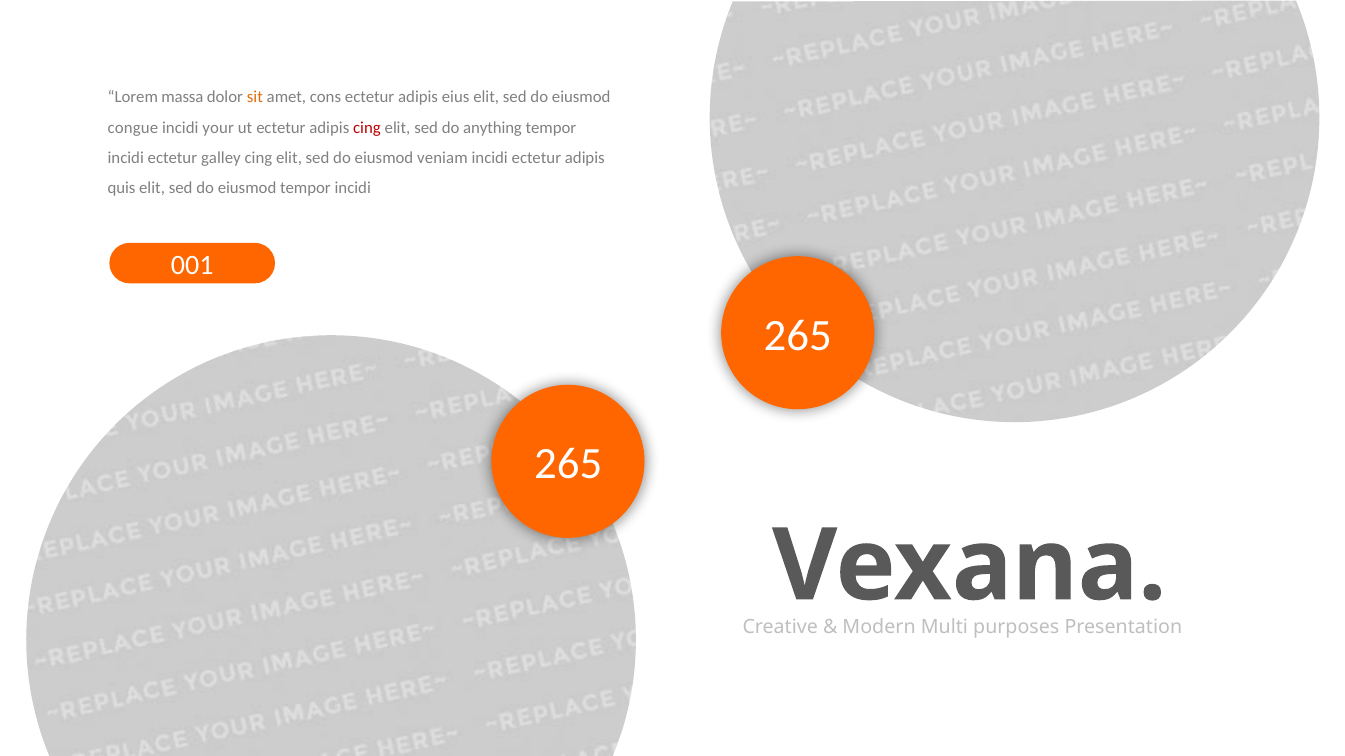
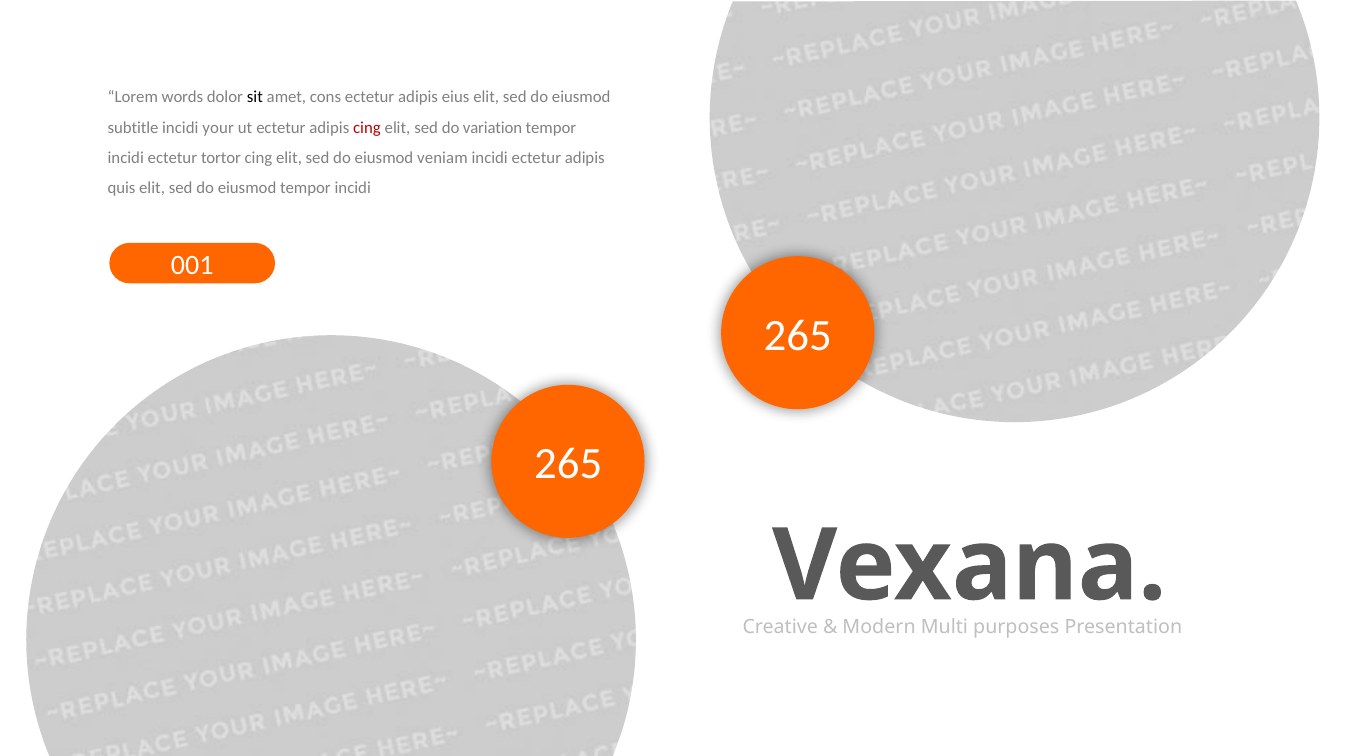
massa: massa -> words
sit colour: orange -> black
congue: congue -> subtitle
anything: anything -> variation
galley: galley -> tortor
